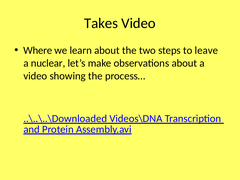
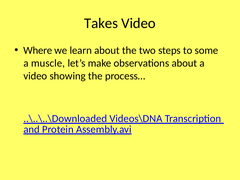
leave: leave -> some
nuclear: nuclear -> muscle
